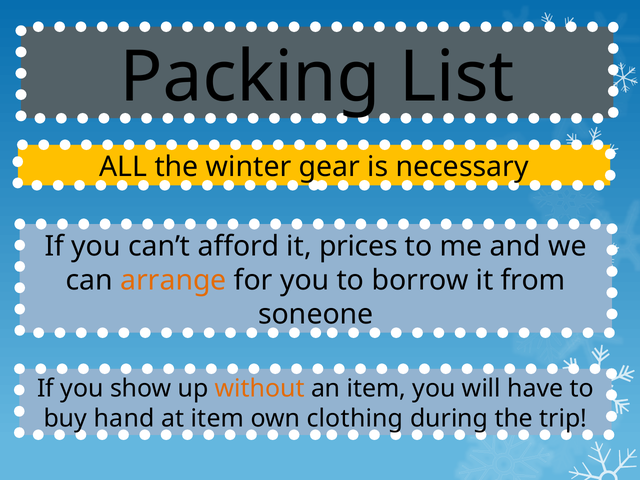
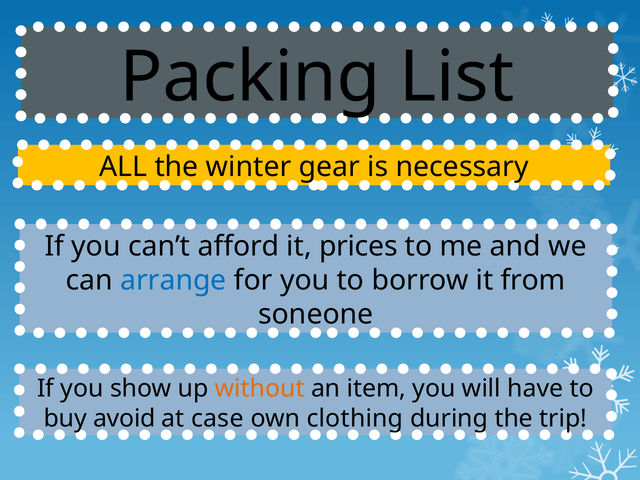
arrange colour: orange -> blue
hand: hand -> avoid
at item: item -> case
